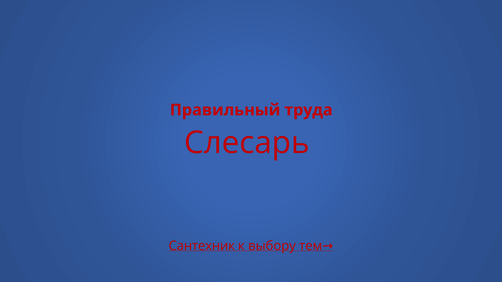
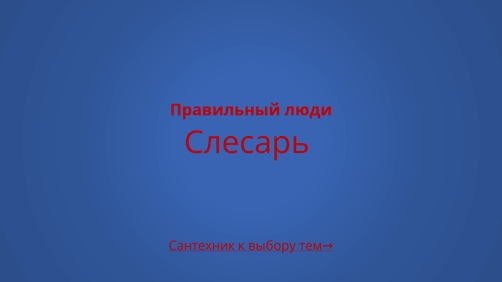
труда: труда -> люди
